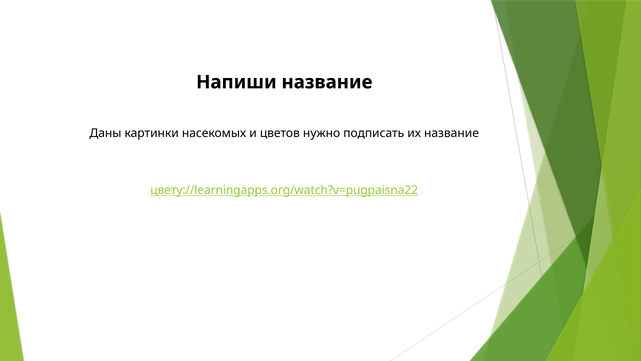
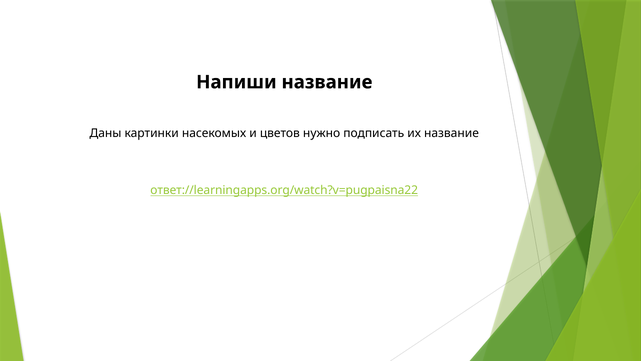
цвету://learningapps.org/watch?v=pugpaisna22: цвету://learningapps.org/watch?v=pugpaisna22 -> ответ://learningapps.org/watch?v=pugpaisna22
